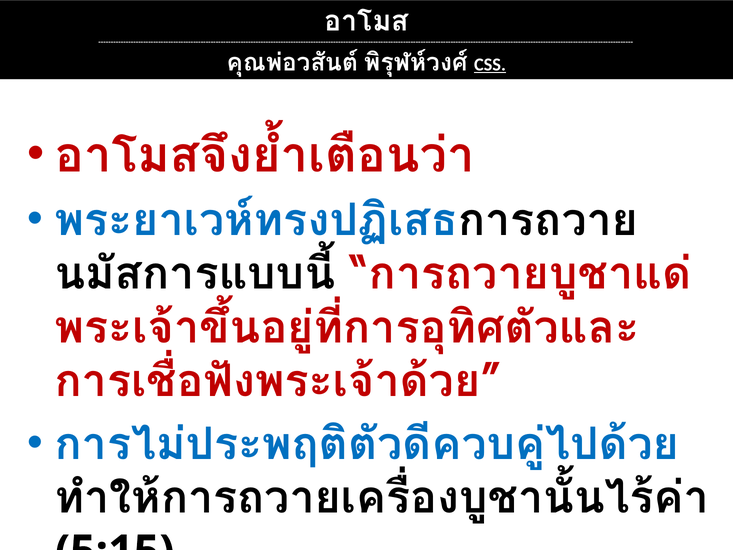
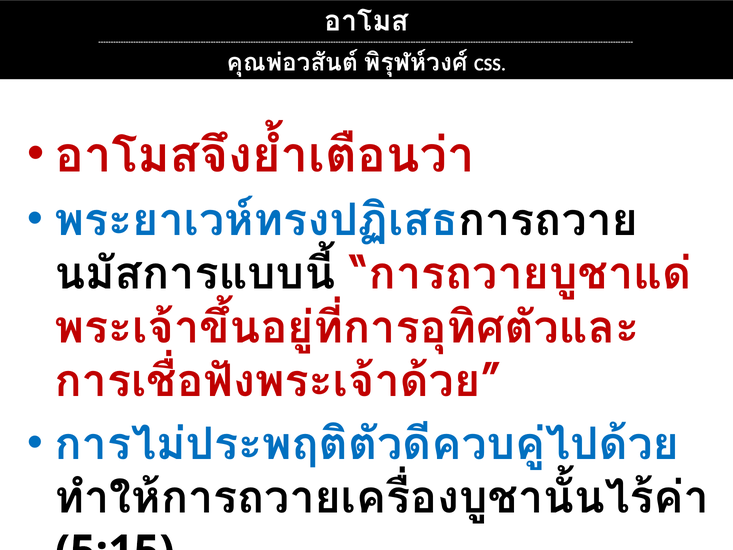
CSS underline: present -> none
